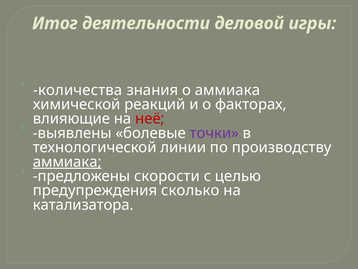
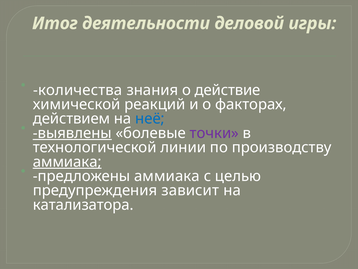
о аммиака: аммиака -> действие
влияющие: влияющие -> действием
неё colour: red -> blue
выявлены underline: none -> present
предложены скорости: скорости -> аммиака
сколько: сколько -> зависит
